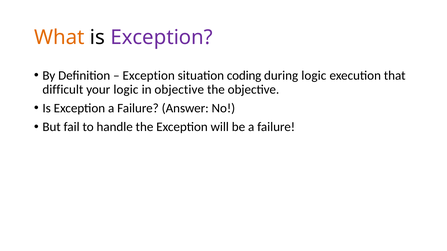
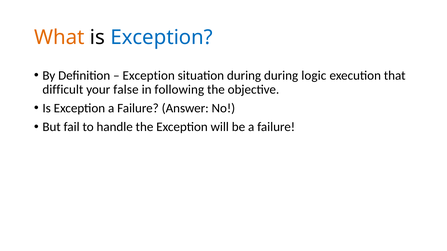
Exception at (162, 38) colour: purple -> blue
situation coding: coding -> during
your logic: logic -> false
in objective: objective -> following
